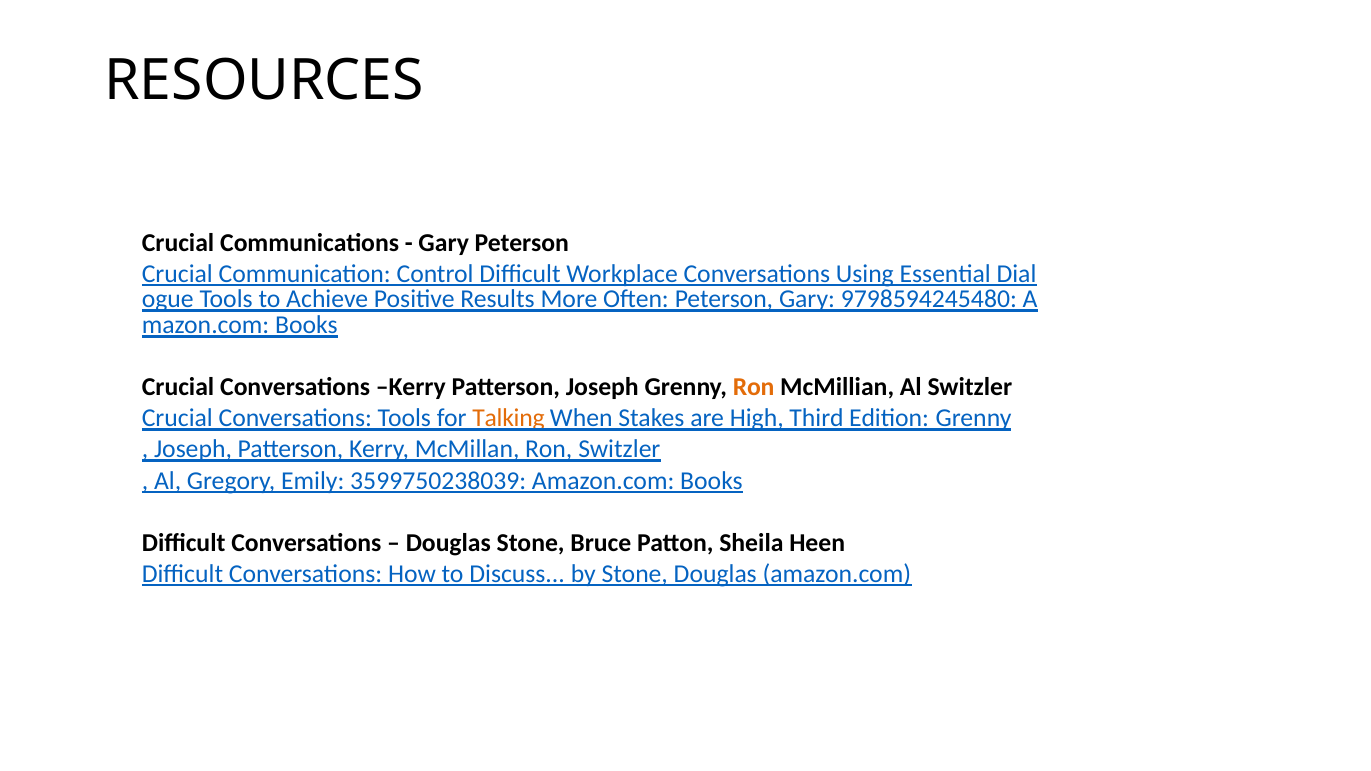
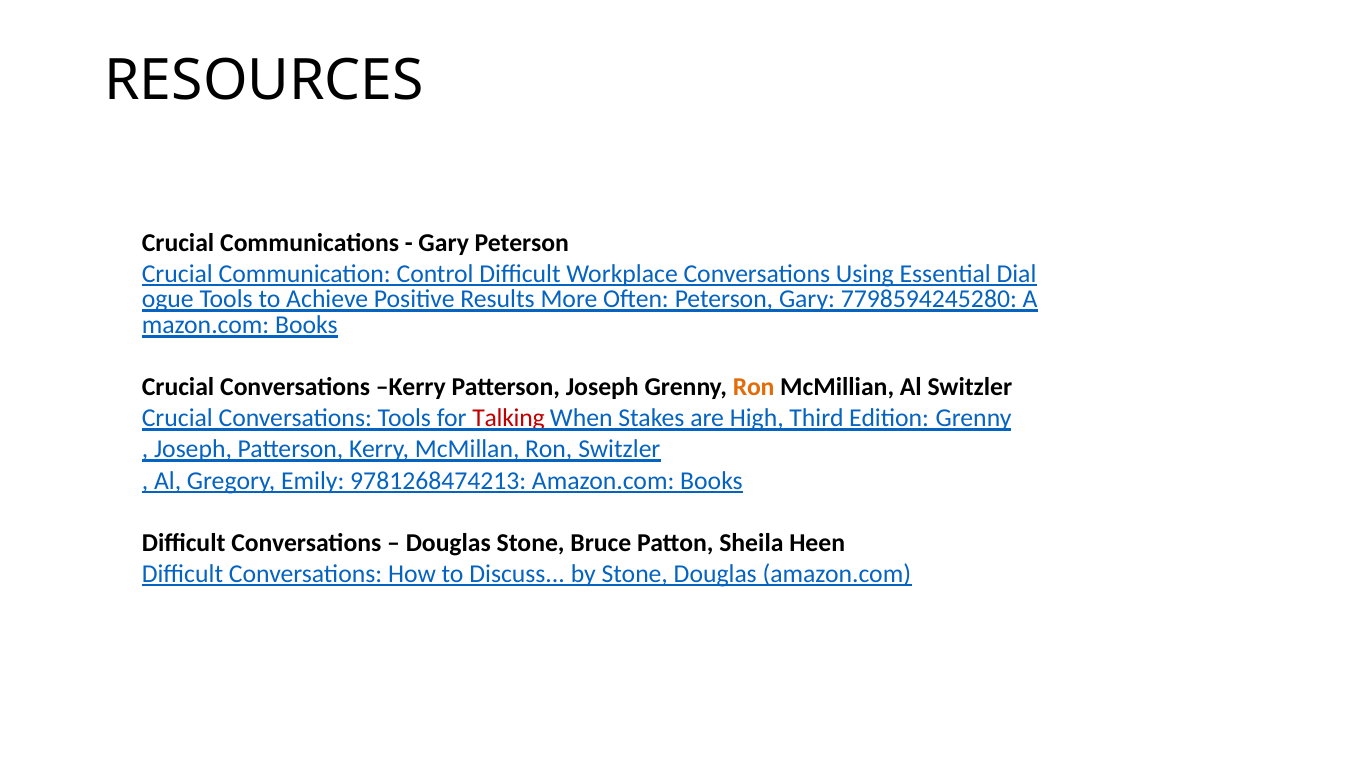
9798594245480: 9798594245480 -> 7798594245280
Talking colour: orange -> red
3599750238039: 3599750238039 -> 9781268474213
